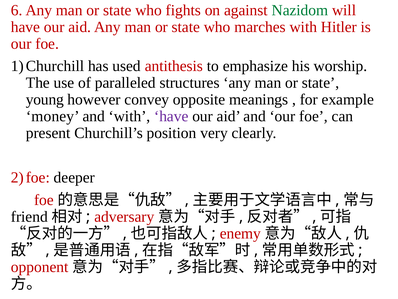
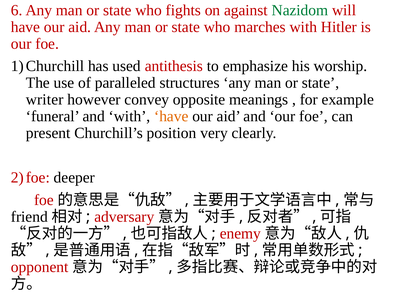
young: young -> writer
money: money -> funeral
have at (171, 116) colour: purple -> orange
